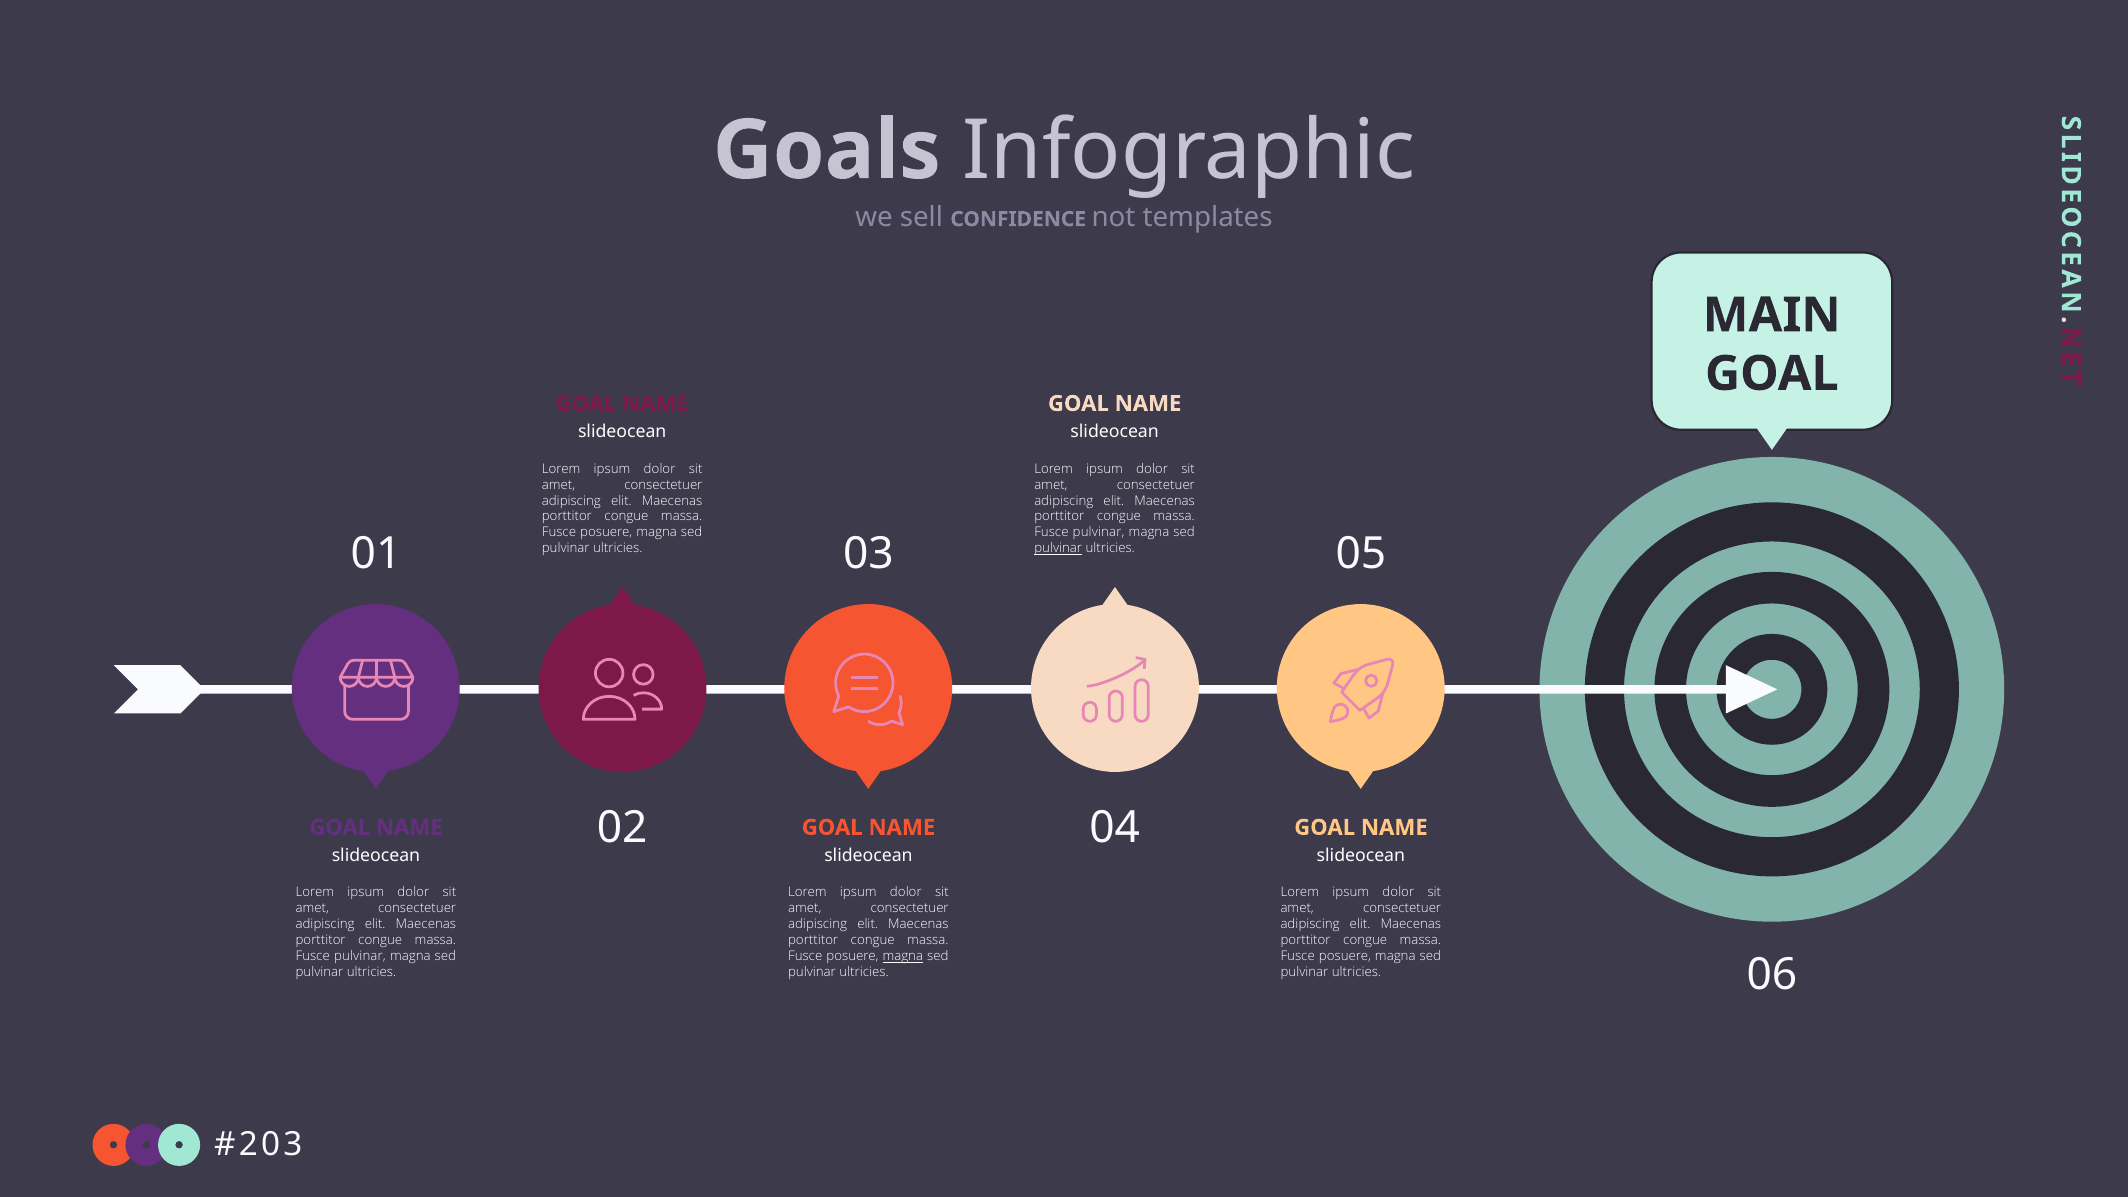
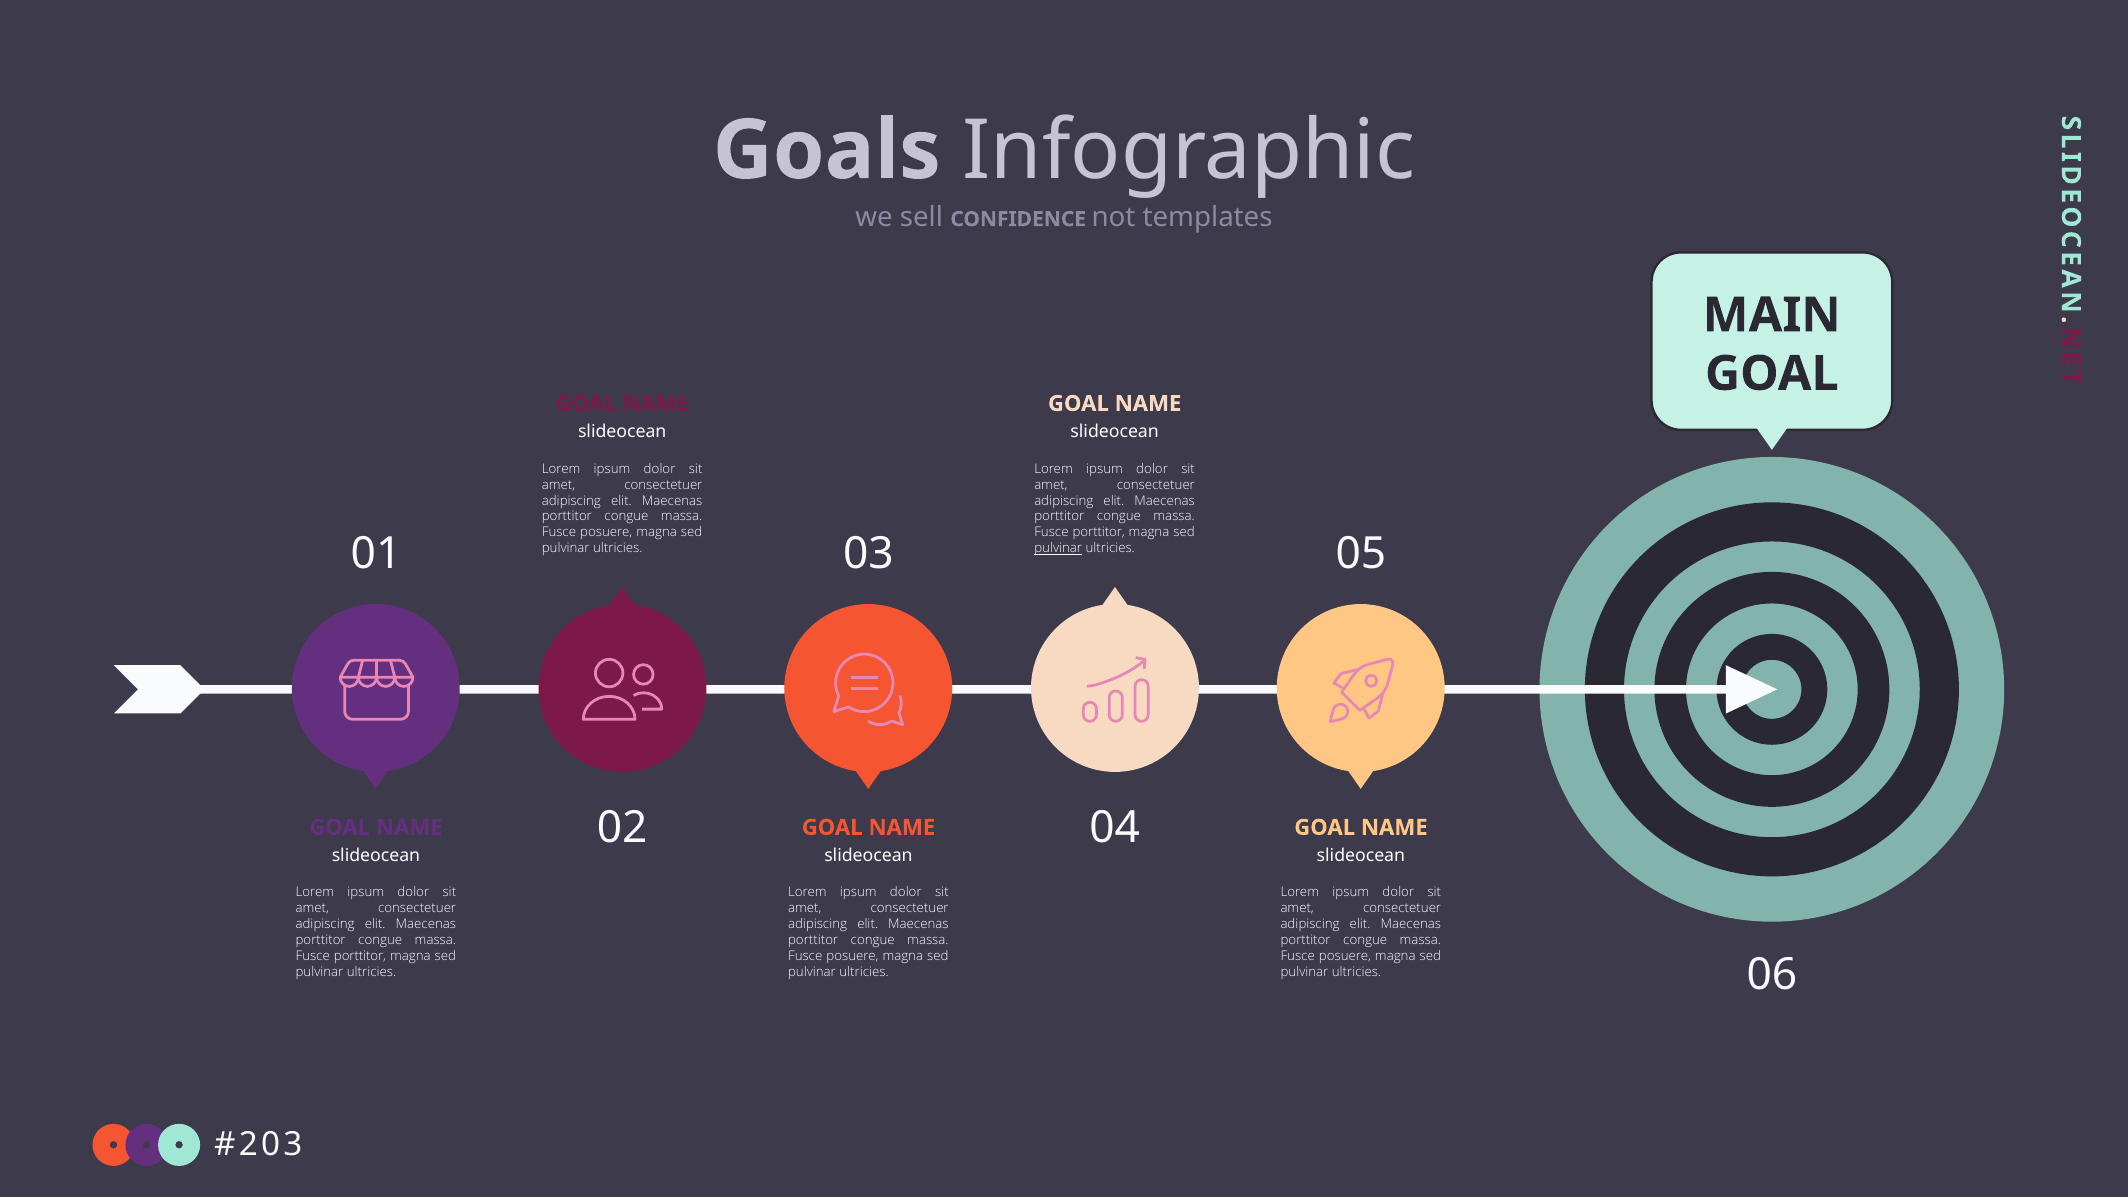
pulvinar at (1099, 533): pulvinar -> porttitor
pulvinar at (360, 956): pulvinar -> porttitor
magna at (903, 956) underline: present -> none
